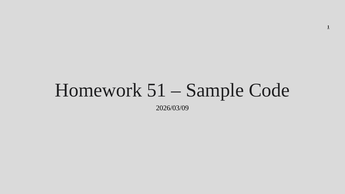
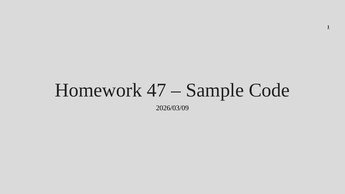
51: 51 -> 47
